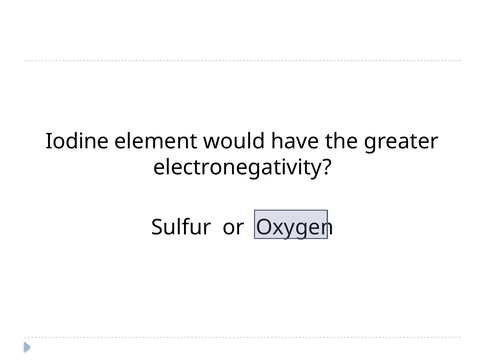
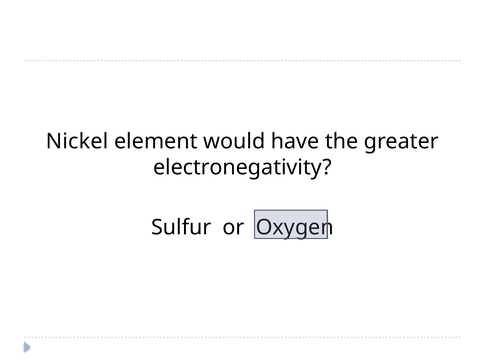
Iodine: Iodine -> Nickel
